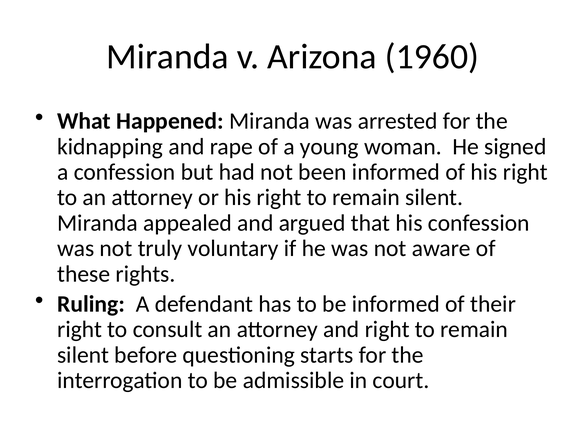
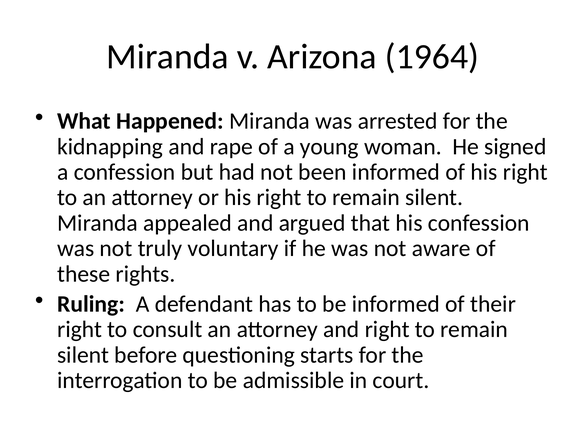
1960: 1960 -> 1964
